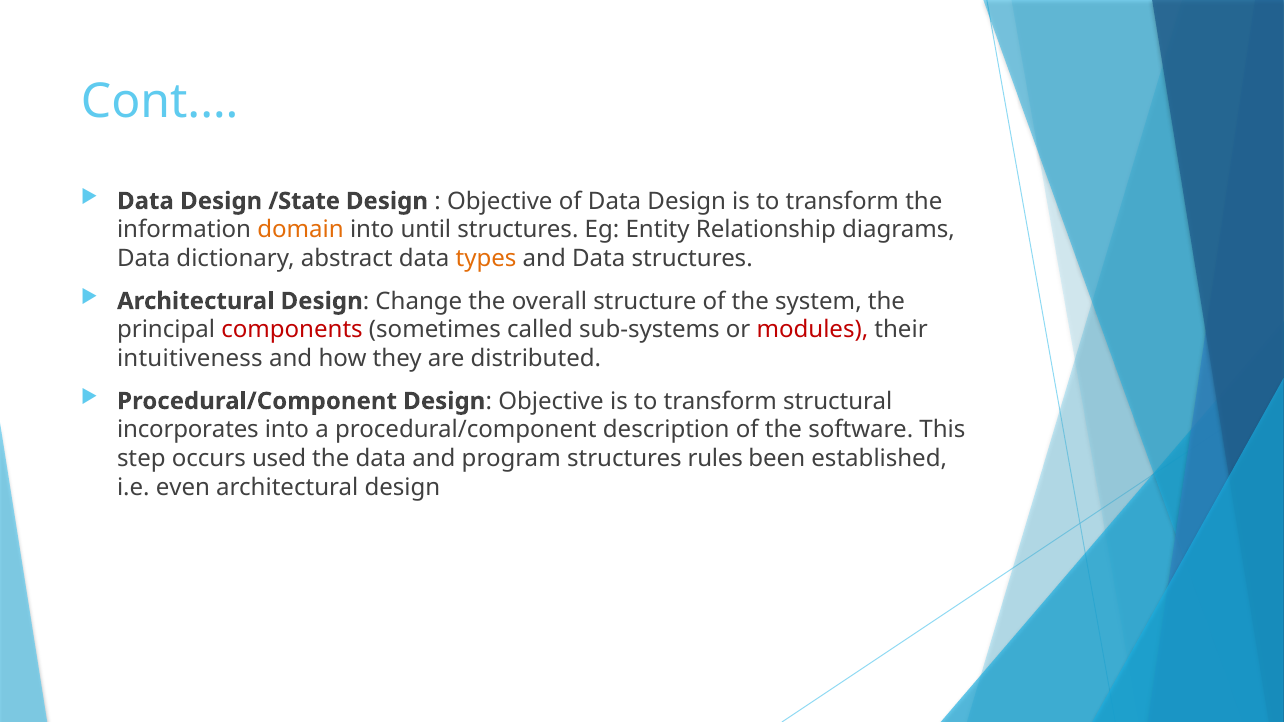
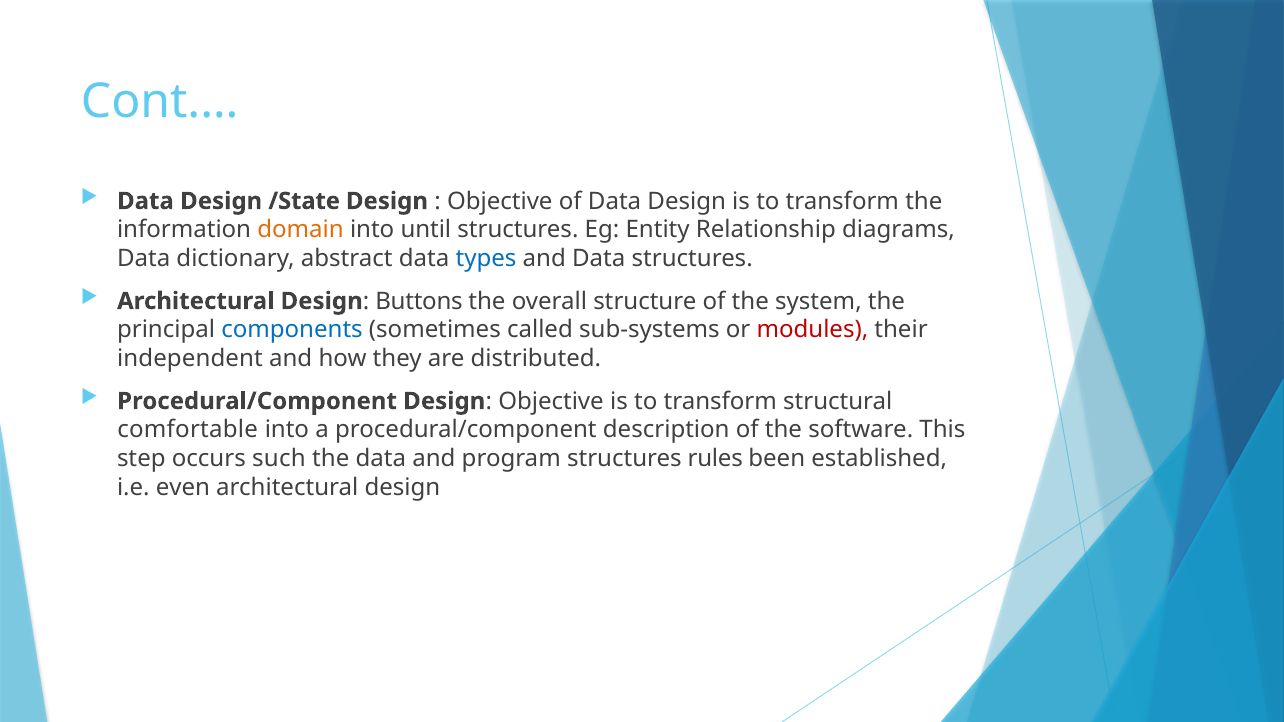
types colour: orange -> blue
Change: Change -> Buttons
components colour: red -> blue
intuitiveness: intuitiveness -> independent
incorporates: incorporates -> comfortable
used: used -> such
